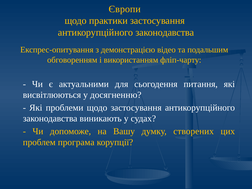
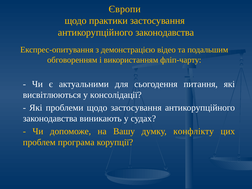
досягненню: досягненню -> консолідації
створених: створених -> конфлікту
